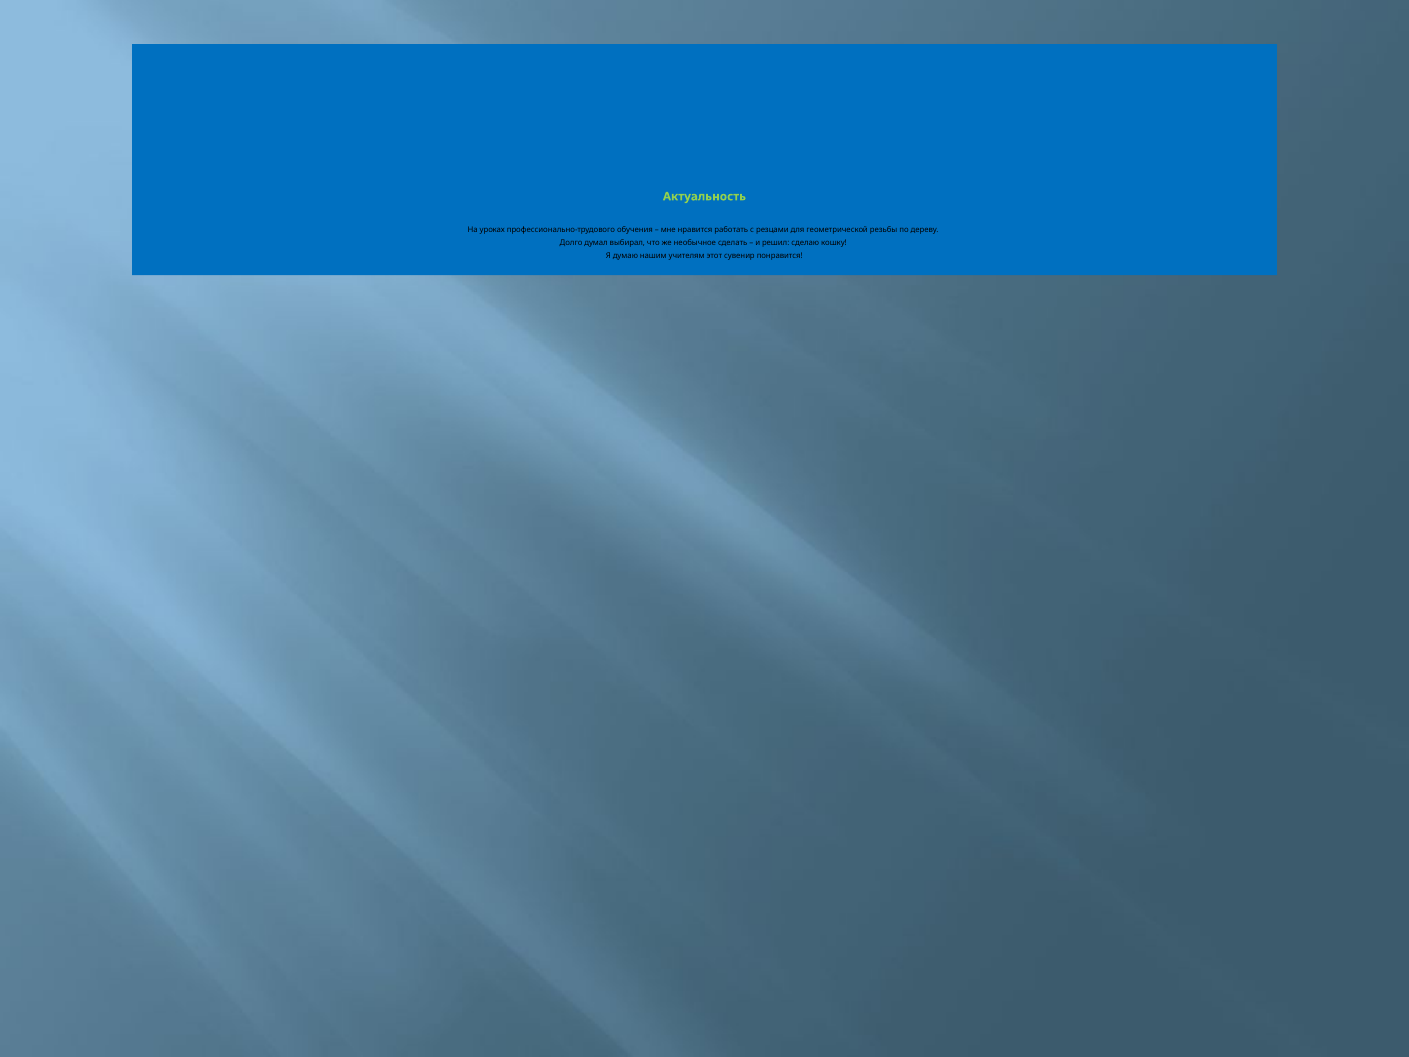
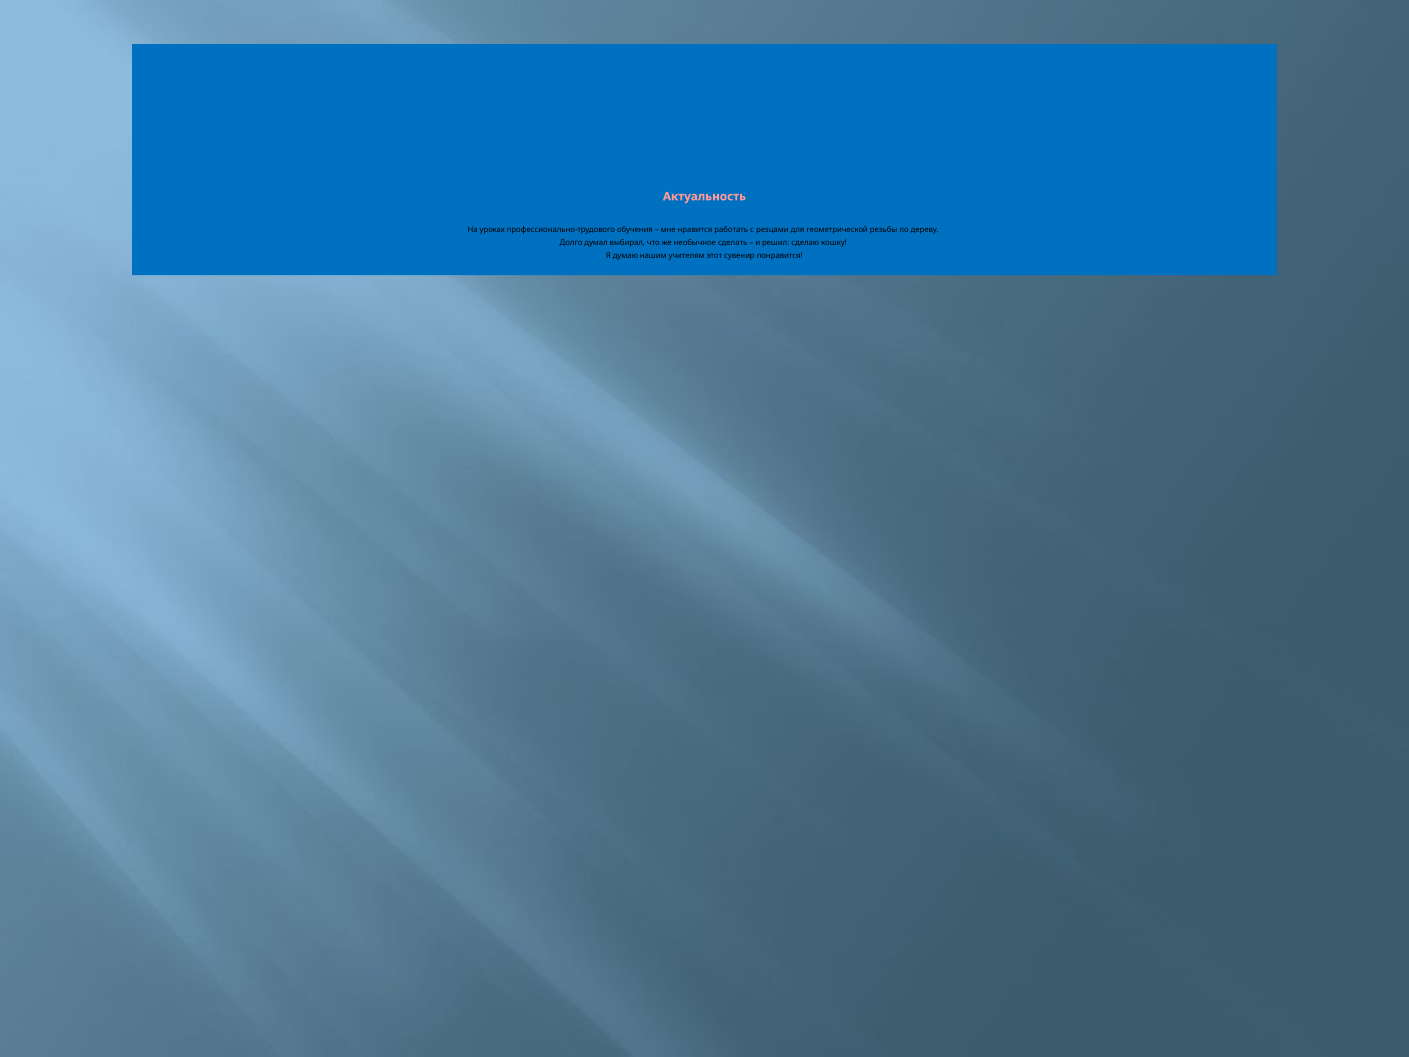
Актуальность colour: light green -> pink
